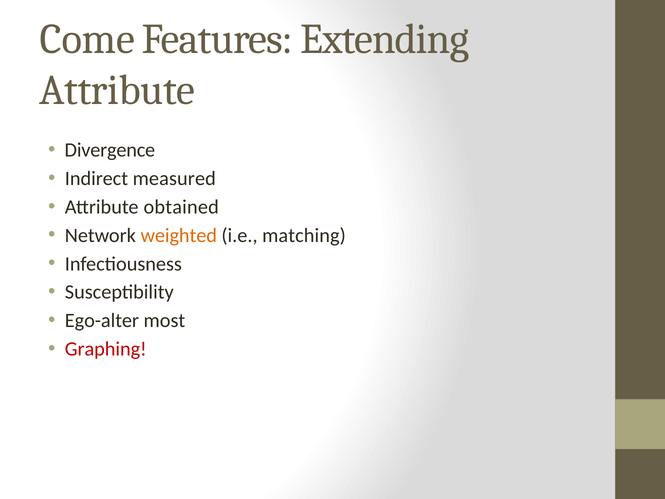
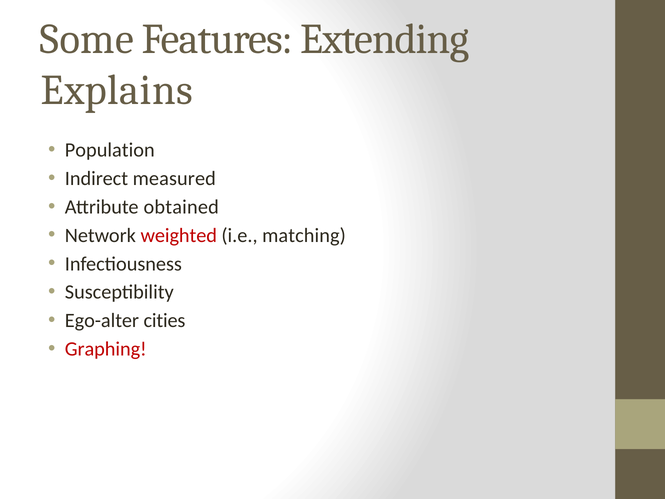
Come: Come -> Some
Attribute at (117, 90): Attribute -> Explains
Divergence: Divergence -> Population
weighted colour: orange -> red
most: most -> cities
